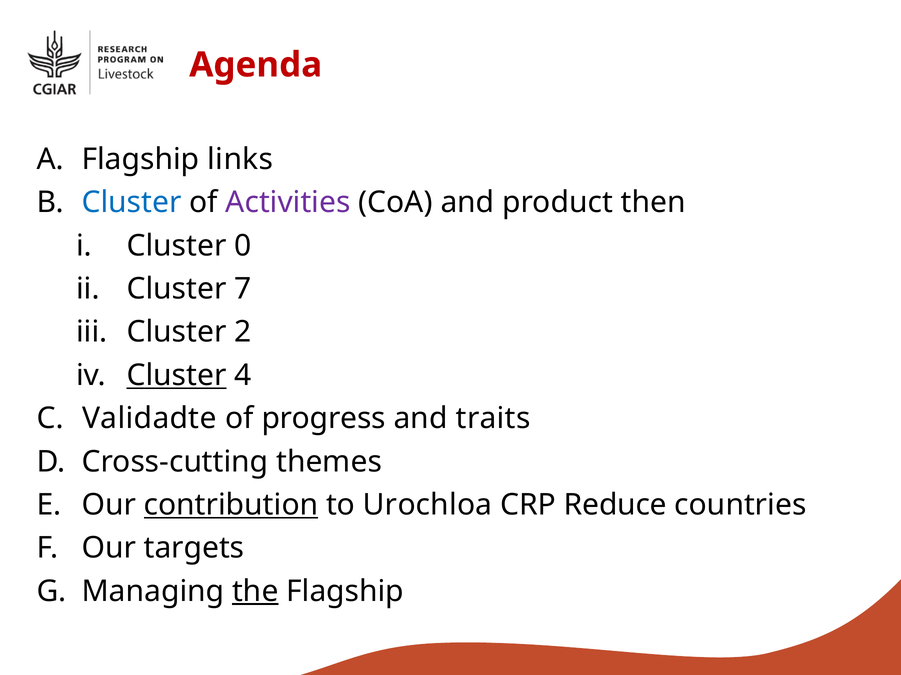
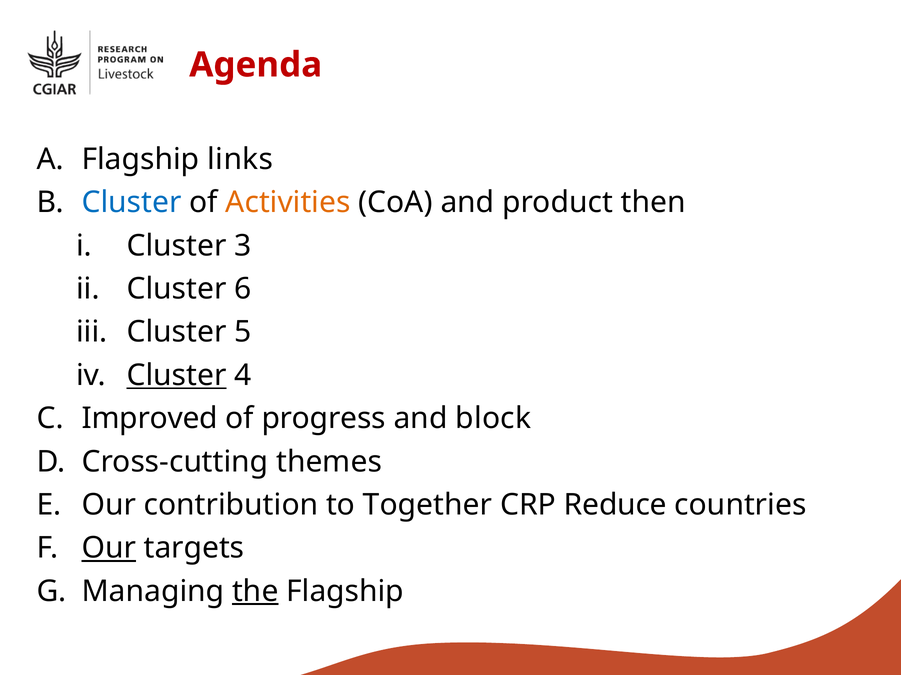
Activities colour: purple -> orange
0: 0 -> 3
7: 7 -> 6
2: 2 -> 5
Validadte: Validadte -> Improved
traits: traits -> block
contribution underline: present -> none
Urochloa: Urochloa -> Together
Our at (109, 549) underline: none -> present
